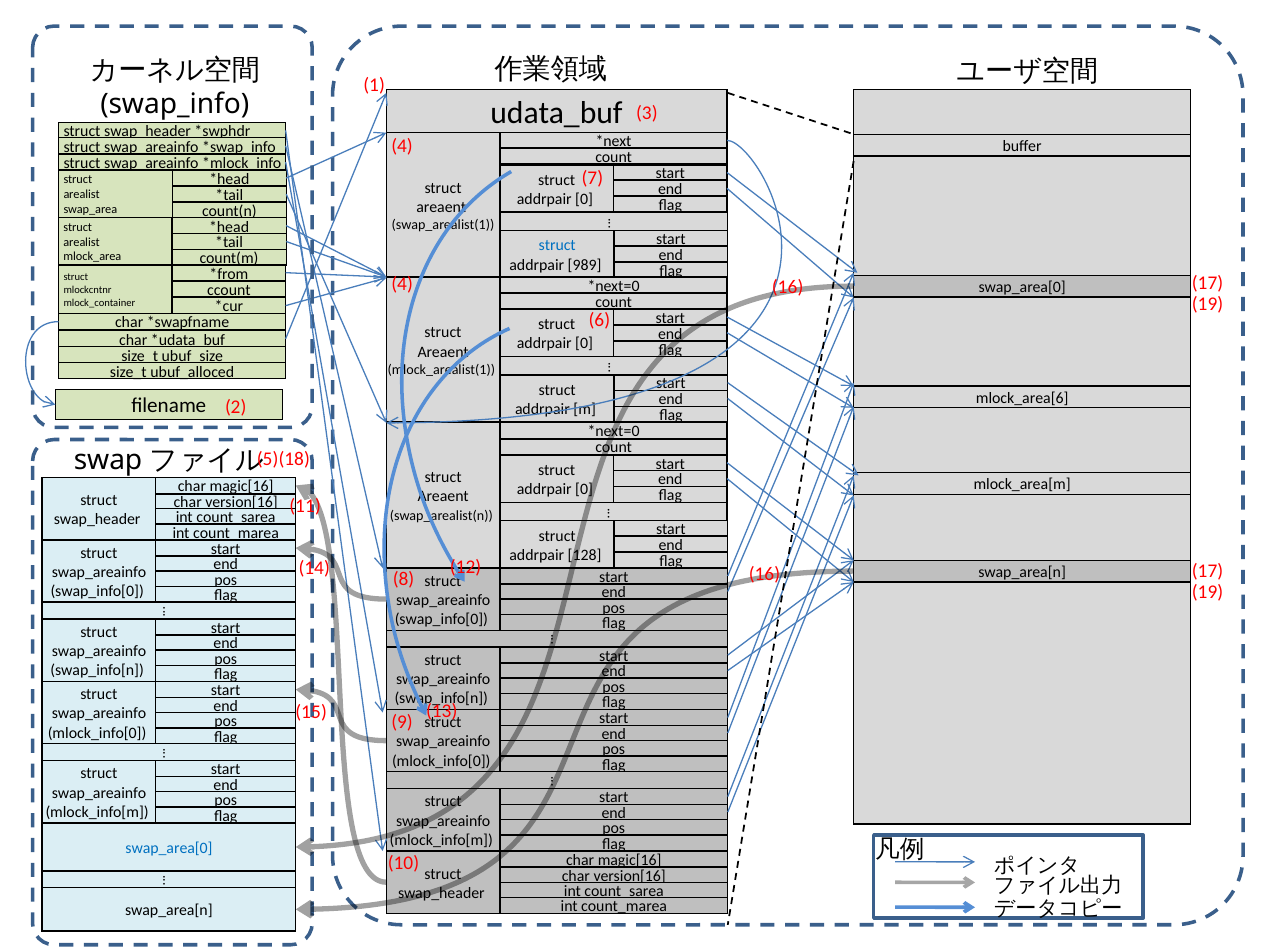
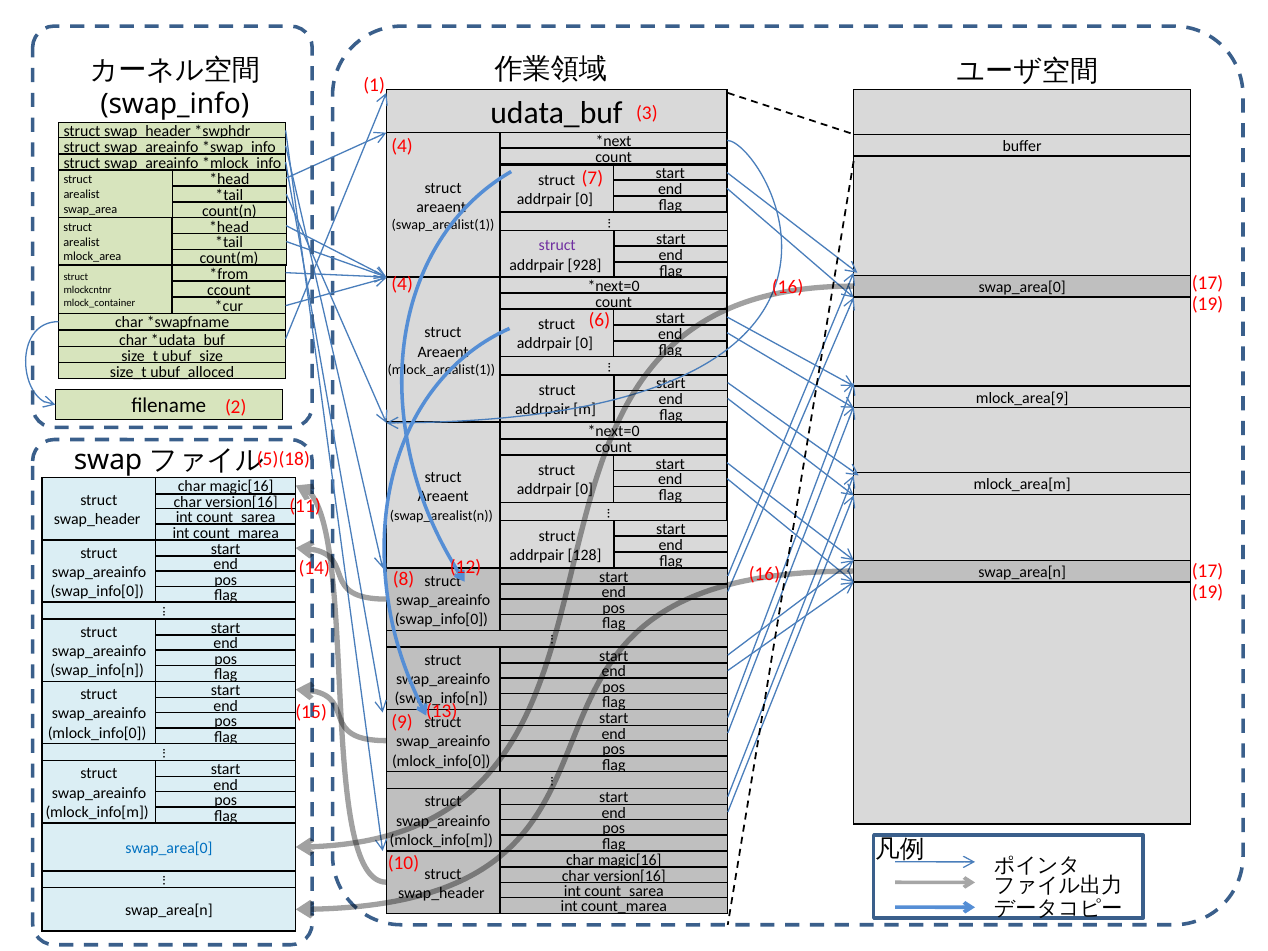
struct at (557, 246) colour: blue -> purple
989: 989 -> 928
mlock_area[6: mlock_area[6 -> mlock_area[9
